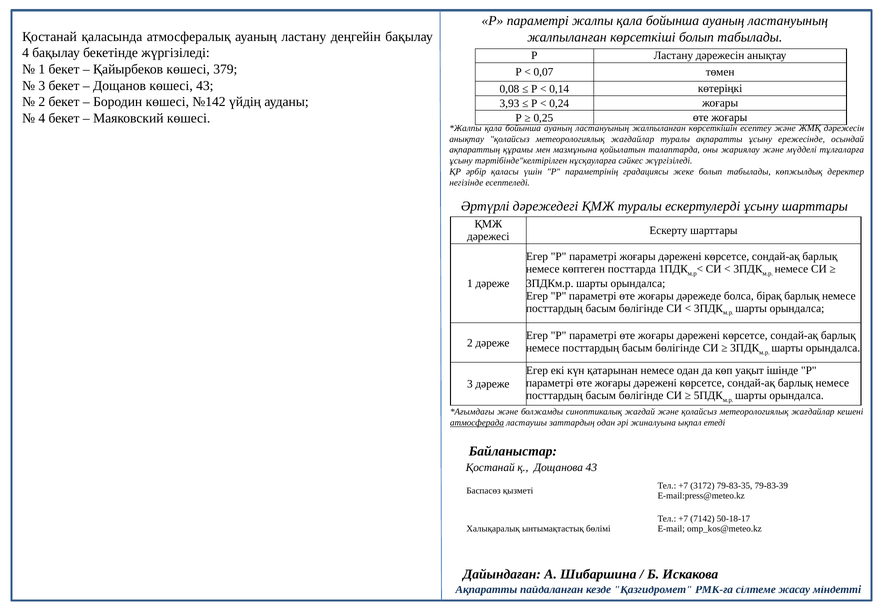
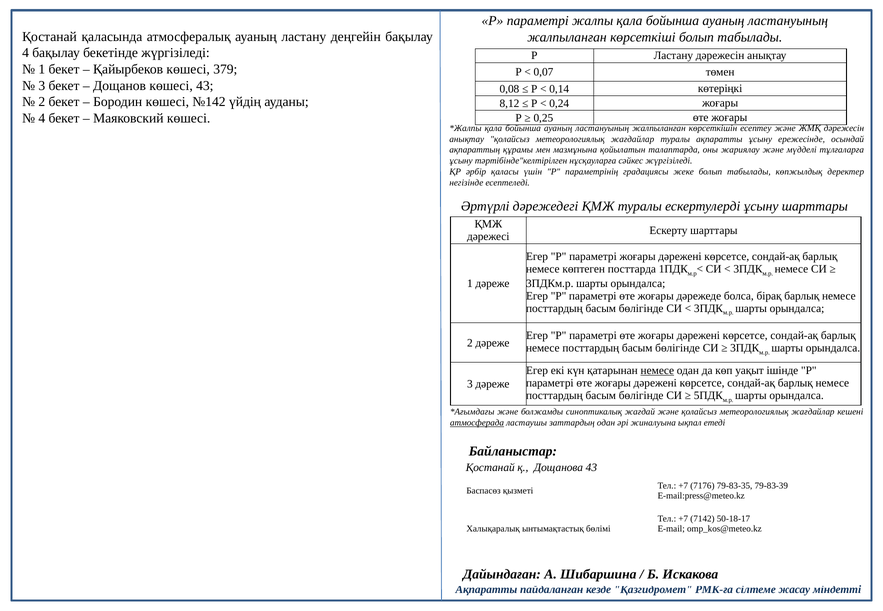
3,93: 3,93 -> 8,12
немесе at (657, 371) underline: none -> present
3172: 3172 -> 7176
